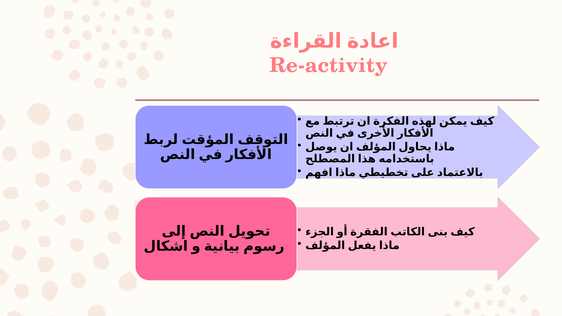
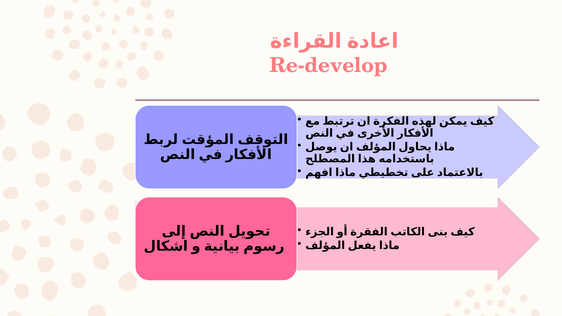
Re-activity: Re-activity -> Re-develop
